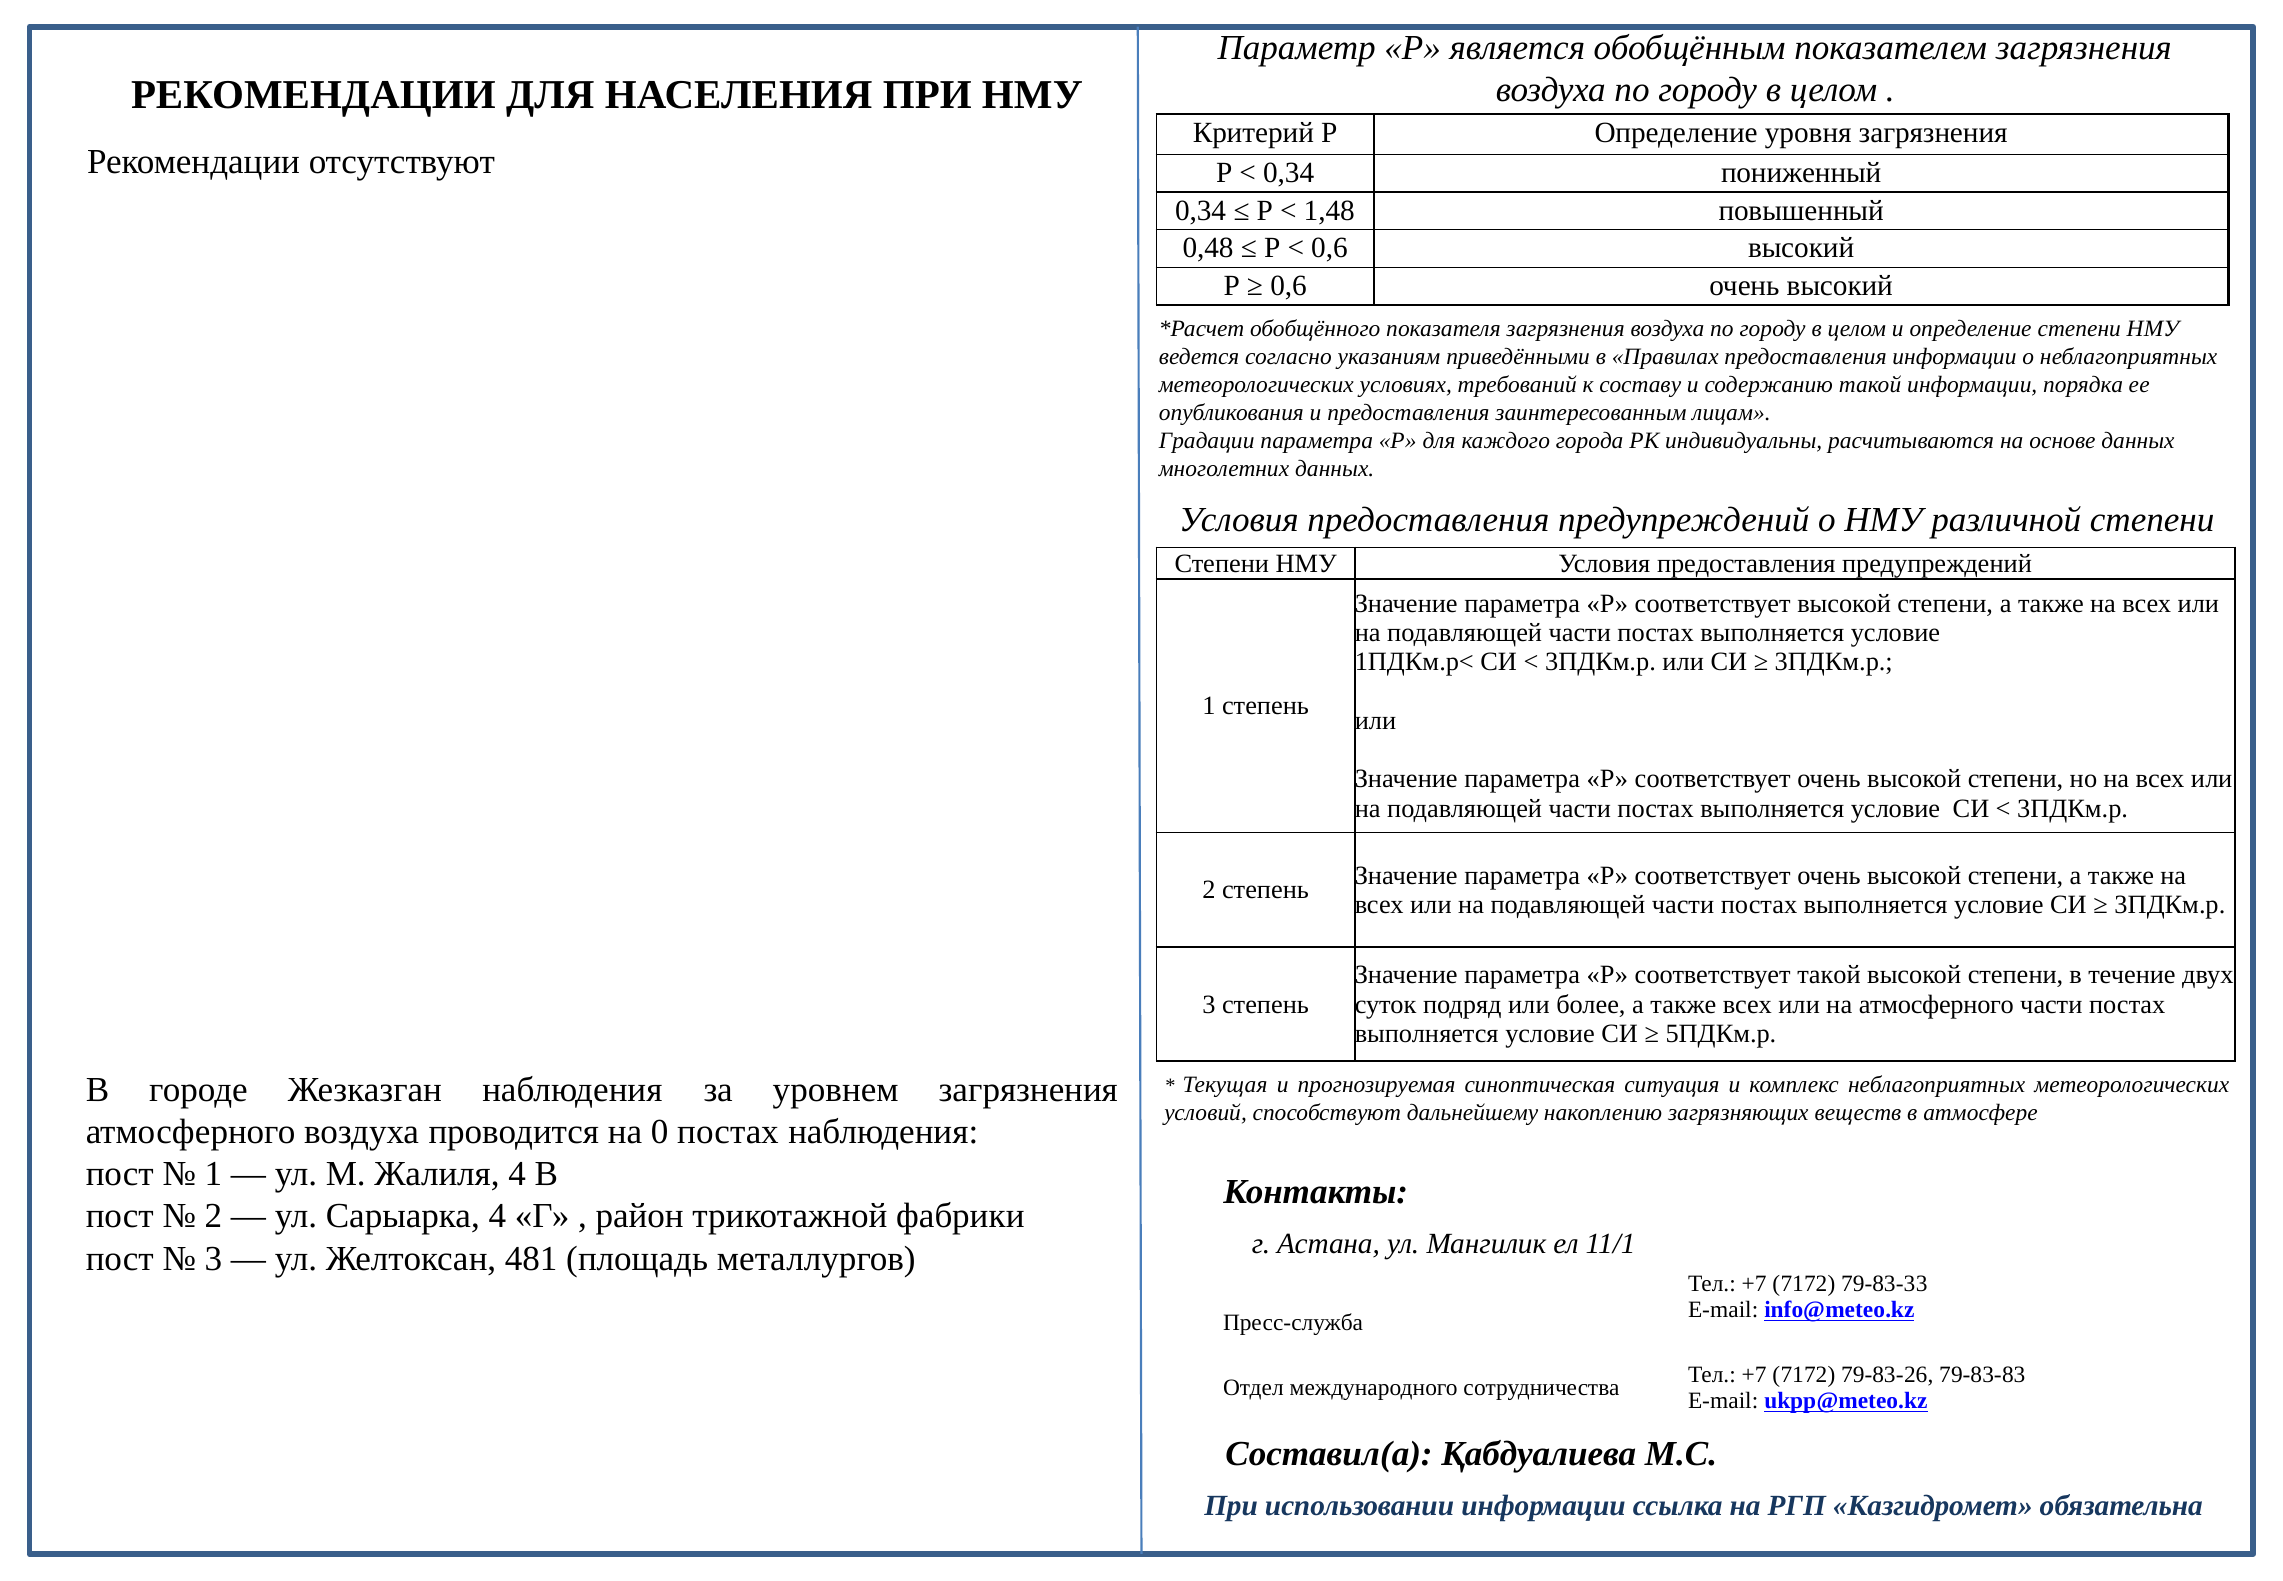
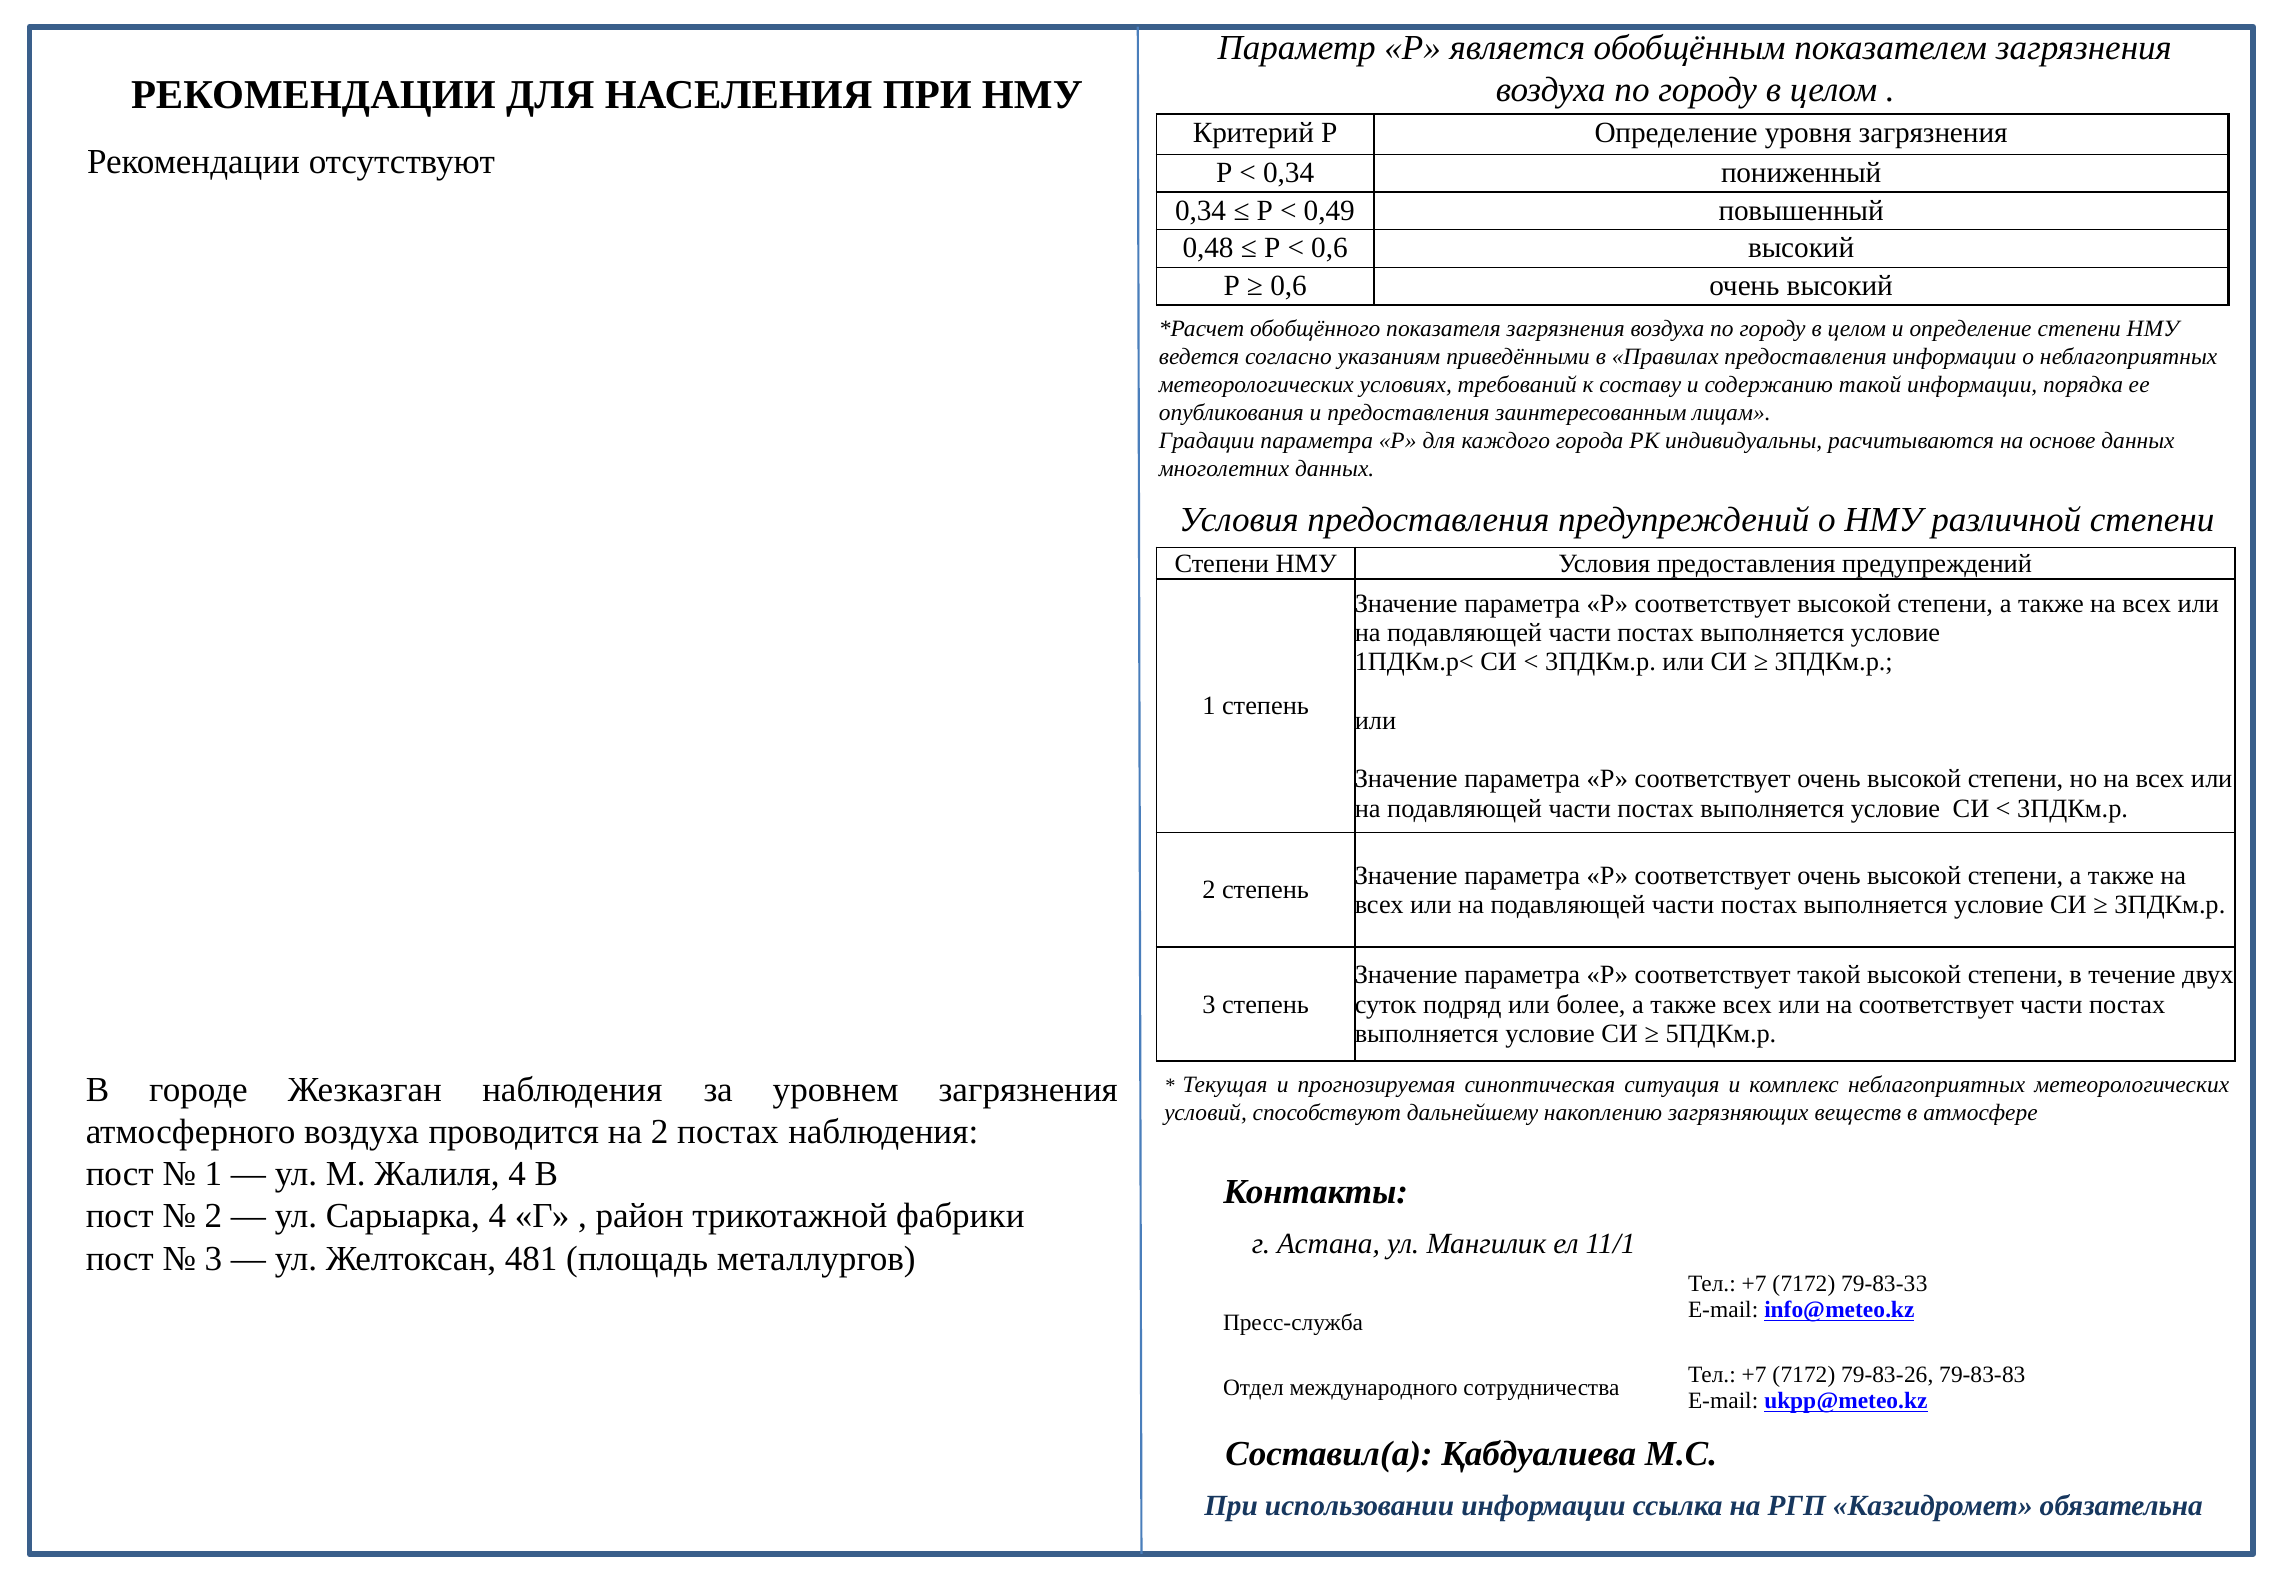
1,48: 1,48 -> 0,49
на атмосферного: атмосферного -> соответствует
на 0: 0 -> 2
